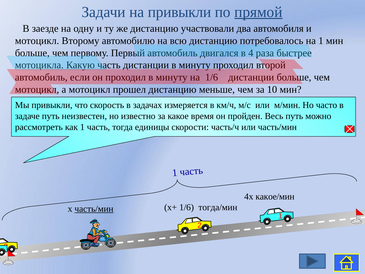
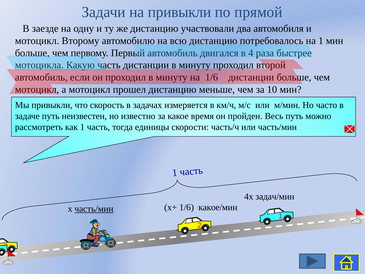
прямой underline: present -> none
какое/мин: какое/мин -> задач/мин
тогда/мин: тогда/мин -> какое/мин
